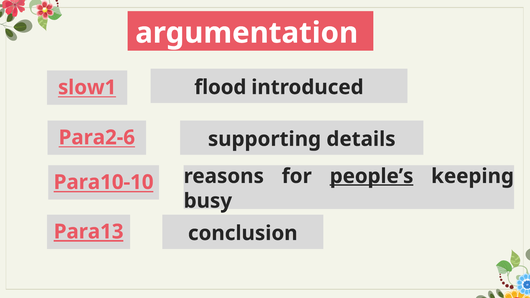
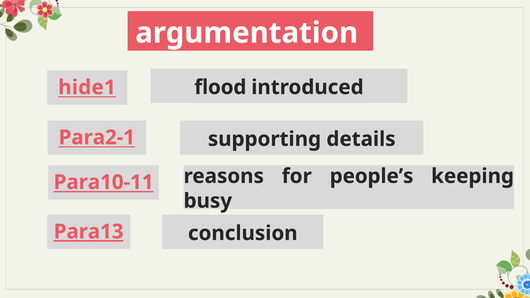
slow1: slow1 -> hide1
Para2-6: Para2-6 -> Para2-1
Para10-10: Para10-10 -> Para10-11
people’s underline: present -> none
